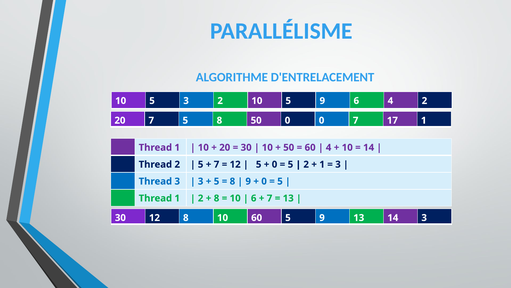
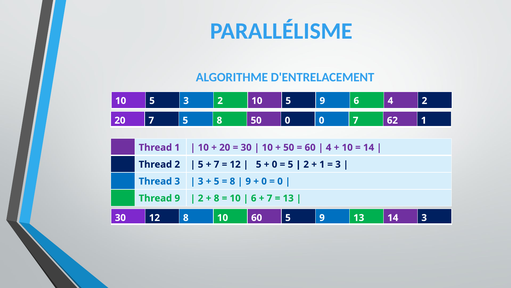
17: 17 -> 62
5 at (280, 181): 5 -> 0
1 at (177, 198): 1 -> 9
